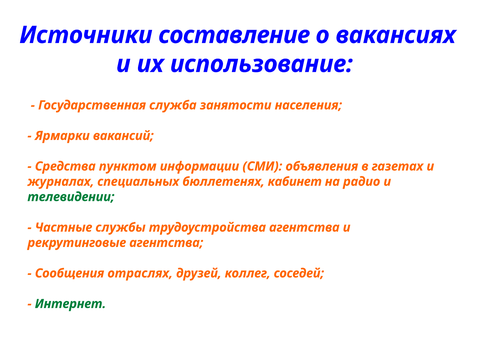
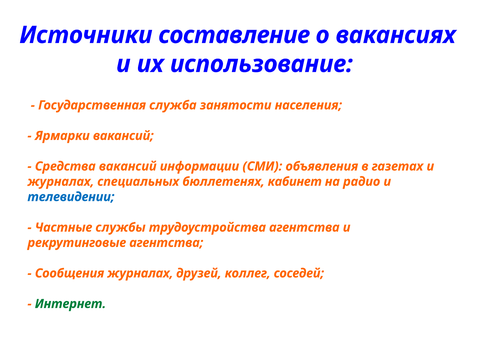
Средства пунктом: пунктом -> вакансий
телевидении colour: green -> blue
Сообщения отраслях: отраслях -> журналах
